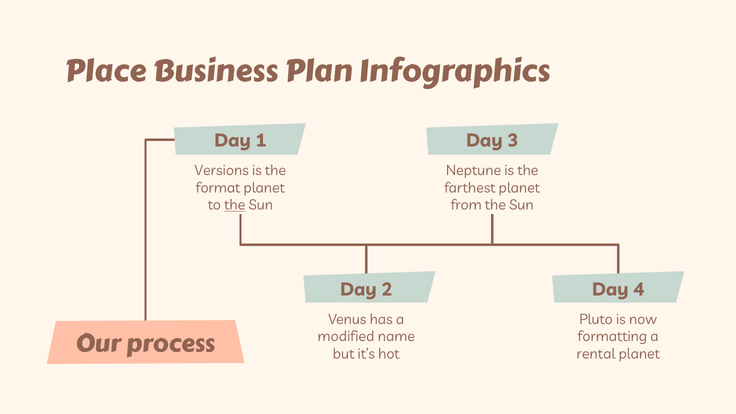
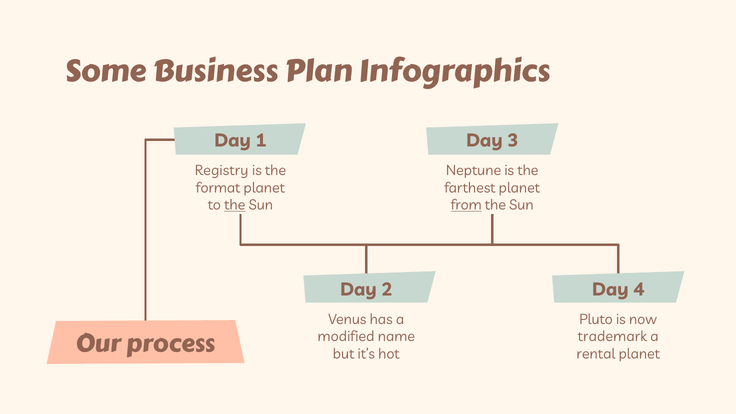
Place: Place -> Some
Versions: Versions -> Registry
from underline: none -> present
formatting: formatting -> trademark
